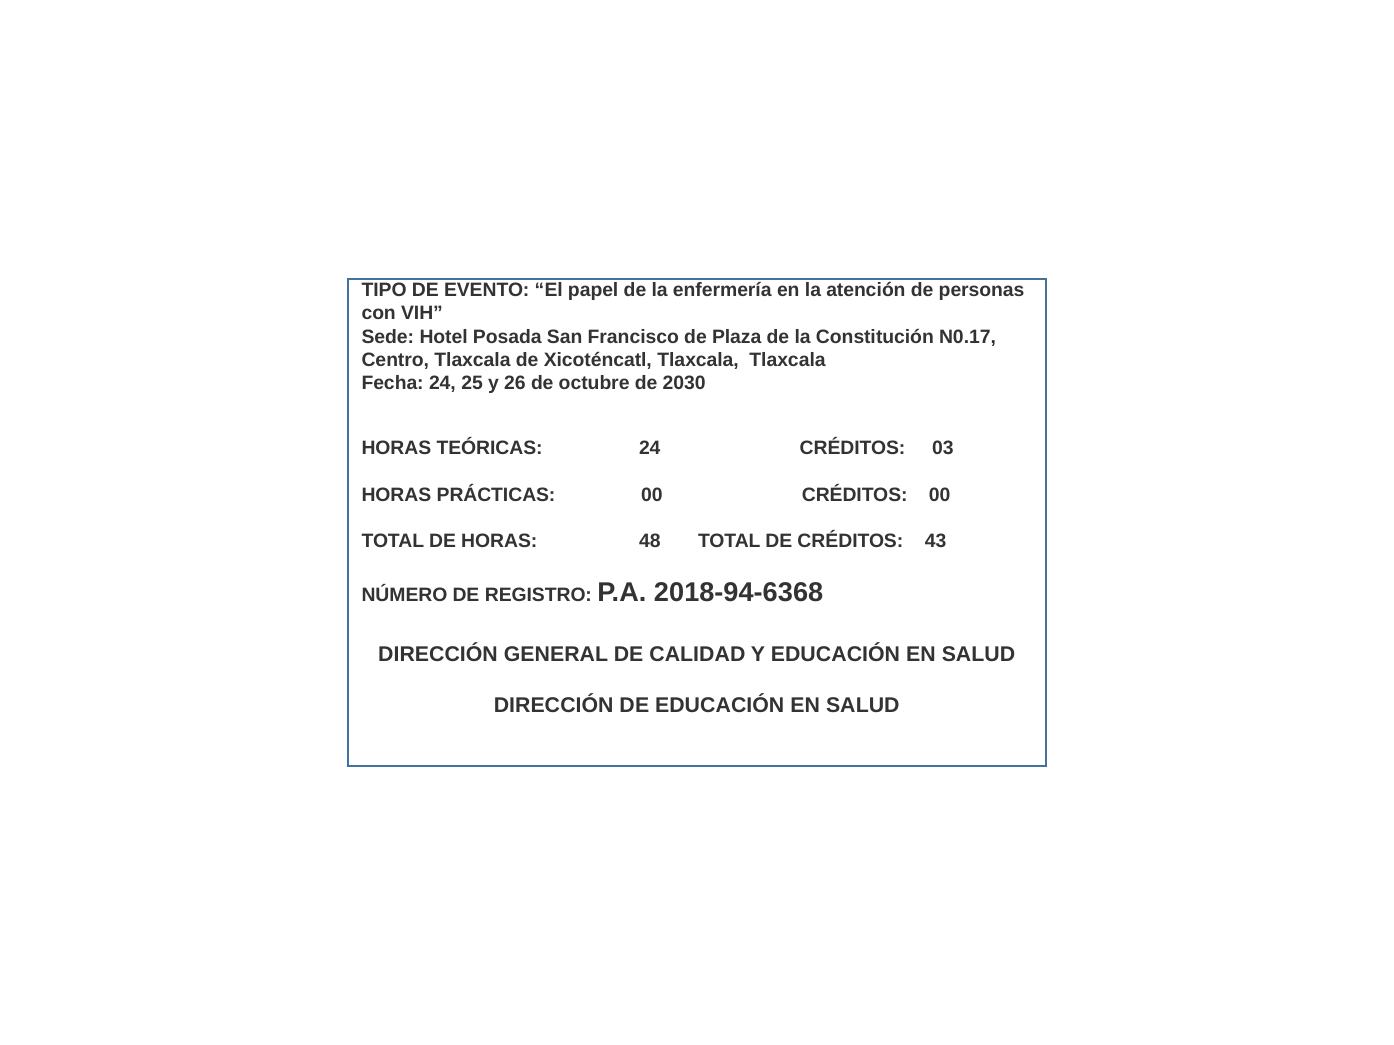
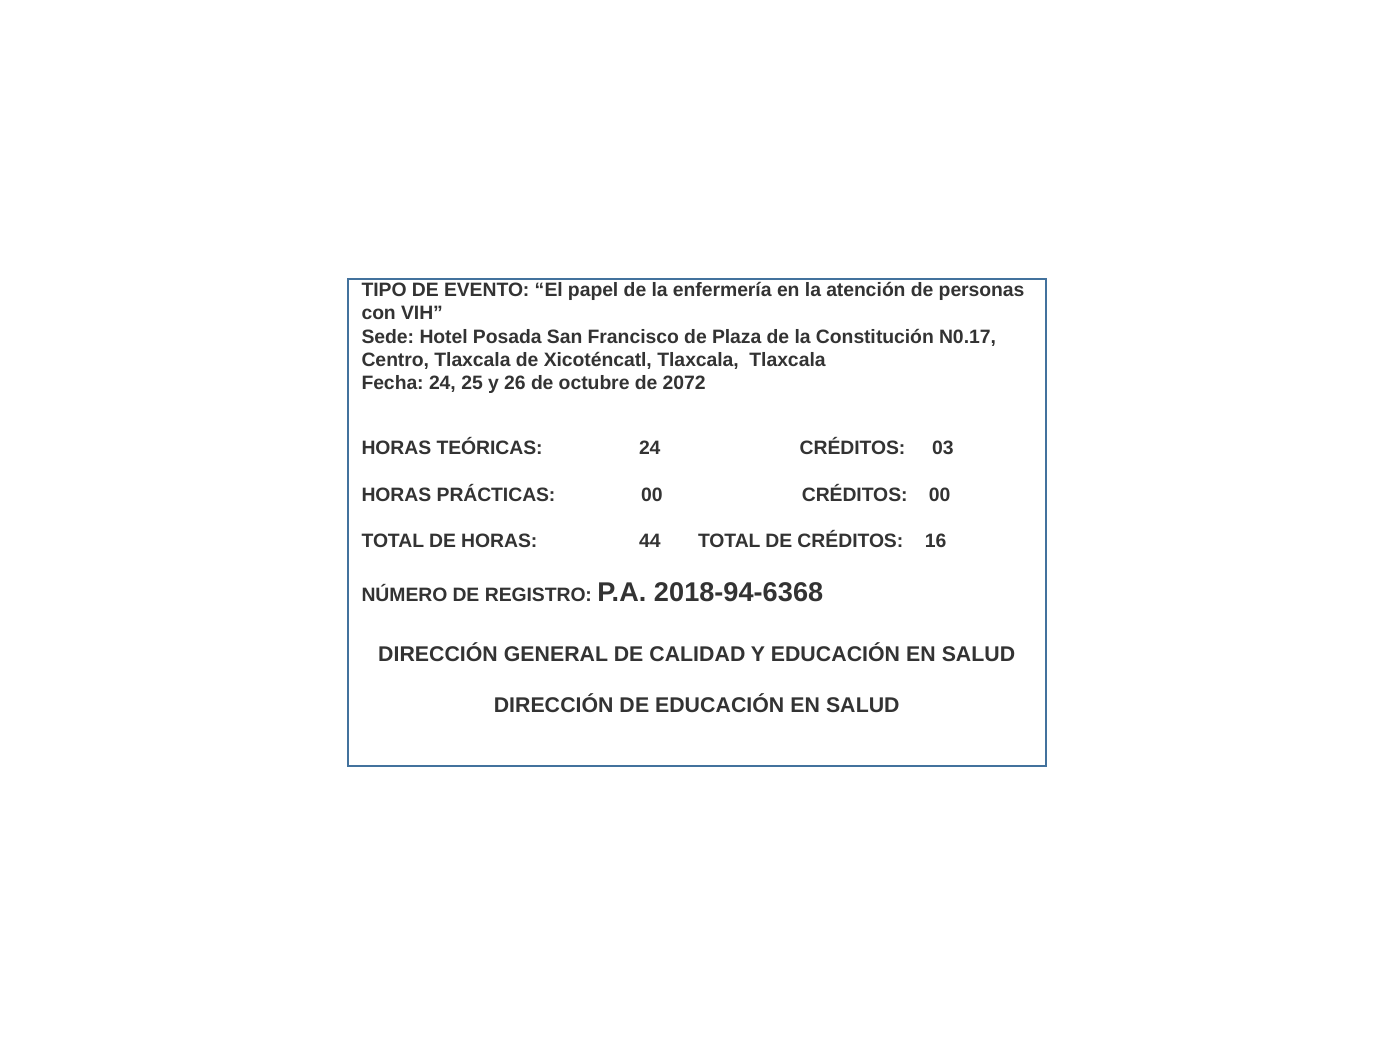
2030: 2030 -> 2072
48: 48 -> 44
43: 43 -> 16
